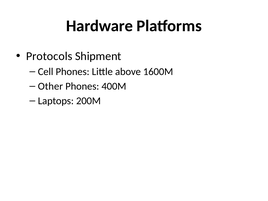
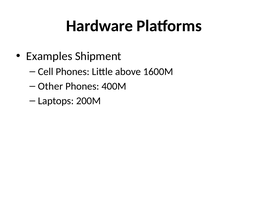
Protocols: Protocols -> Examples
